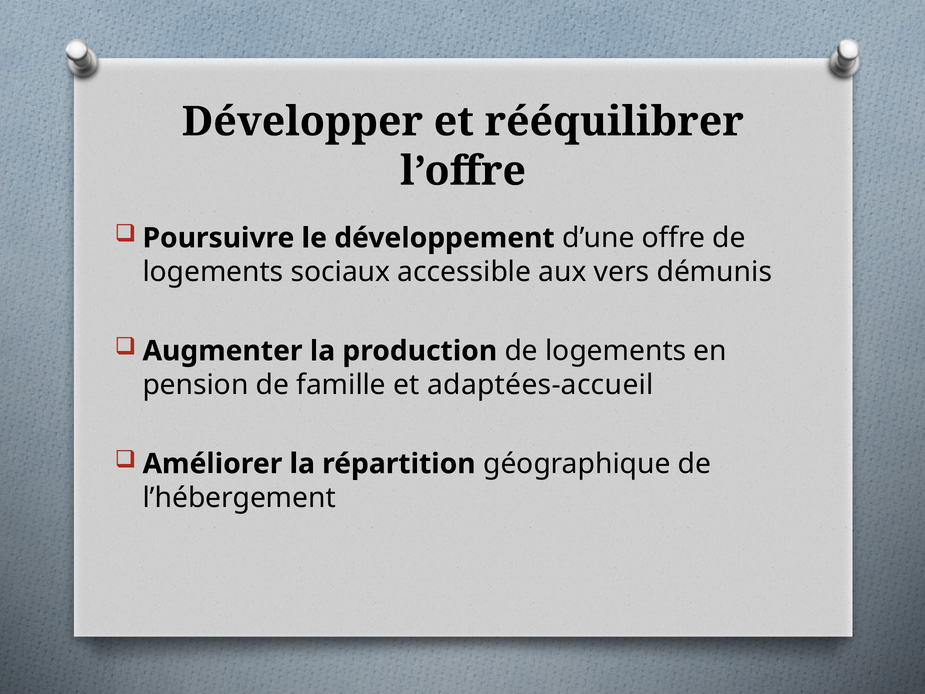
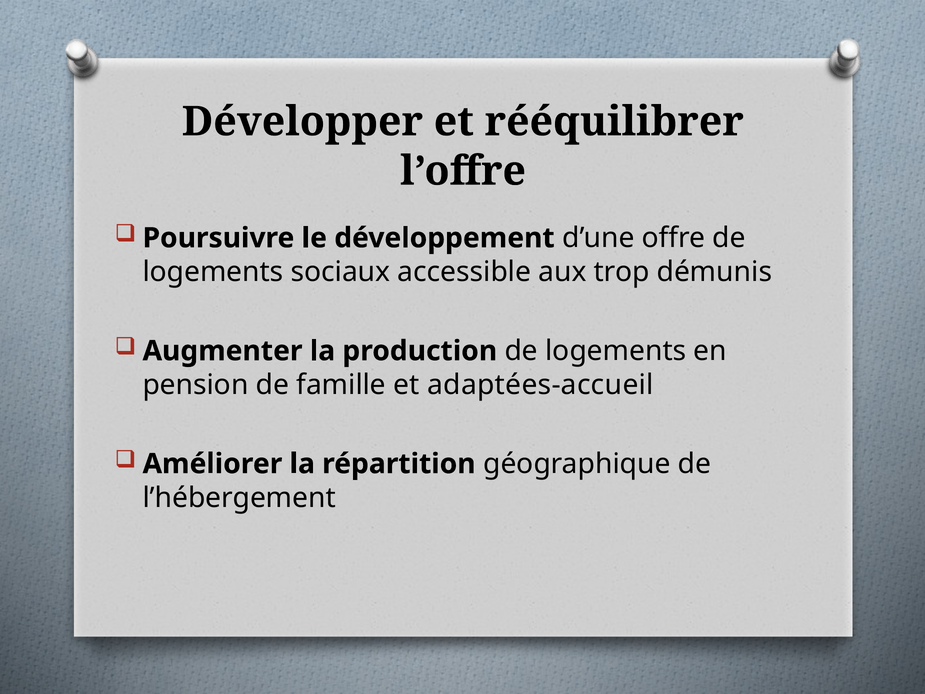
vers: vers -> trop
